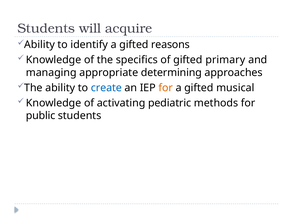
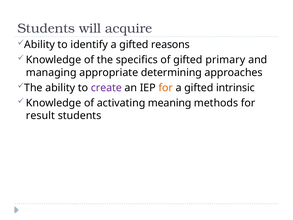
create colour: blue -> purple
musical: musical -> intrinsic
pediatric: pediatric -> meaning
public: public -> result
